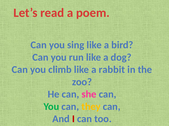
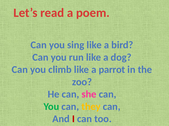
rabbit: rabbit -> parrot
